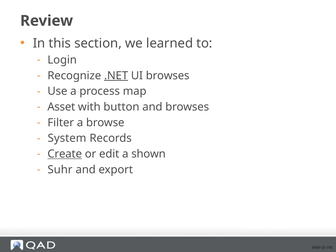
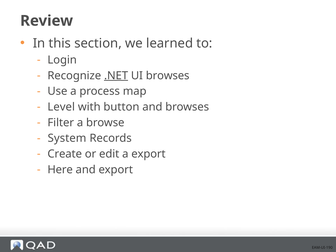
Asset: Asset -> Level
Create underline: present -> none
a shown: shown -> export
Suhr: Suhr -> Here
